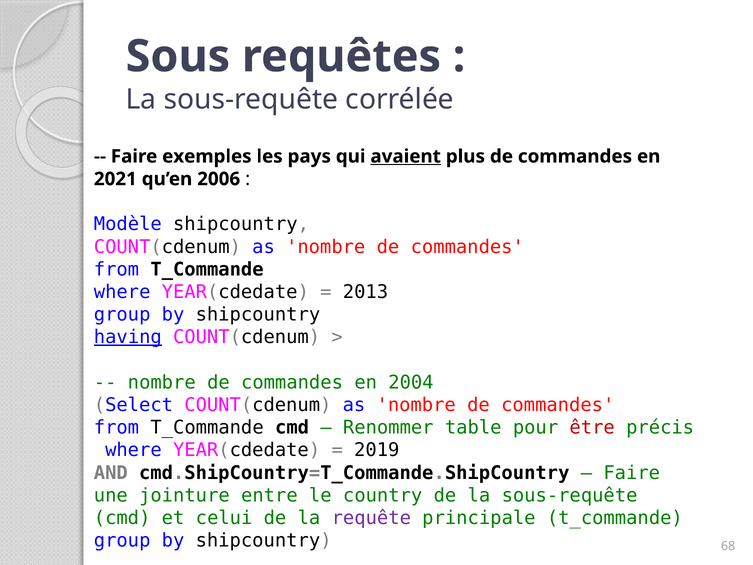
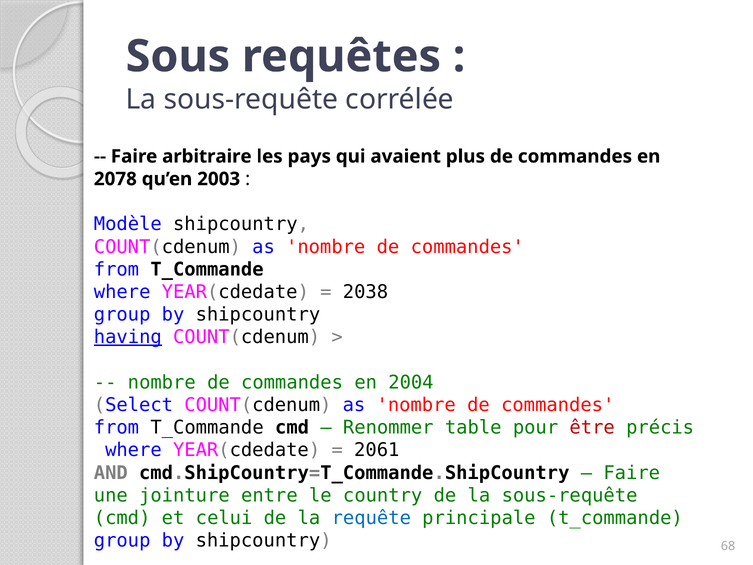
exemples: exemples -> arbitraire
avaient underline: present -> none
2021: 2021 -> 2078
2006: 2006 -> 2003
2013: 2013 -> 2038
2019: 2019 -> 2061
requête colour: purple -> blue
